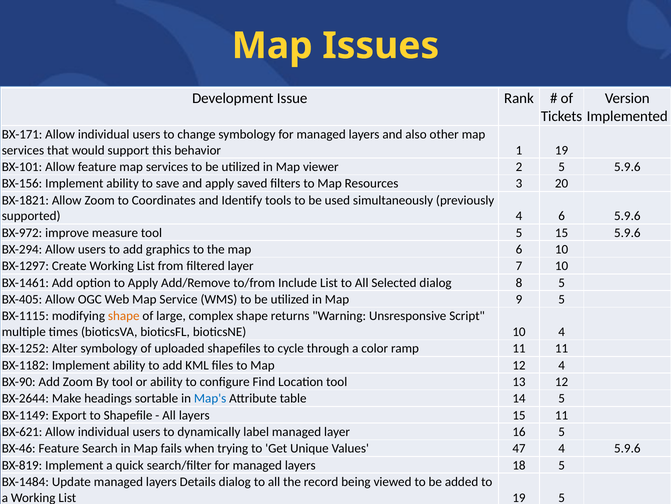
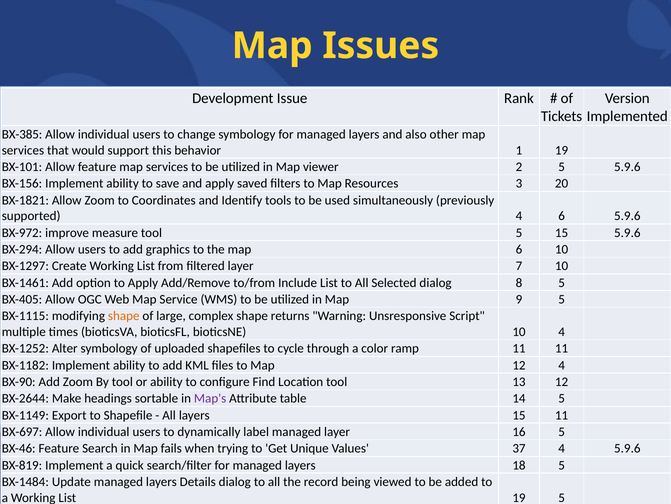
BX-171: BX-171 -> BX-385
Map's colour: blue -> purple
BX-621: BX-621 -> BX-697
47: 47 -> 37
